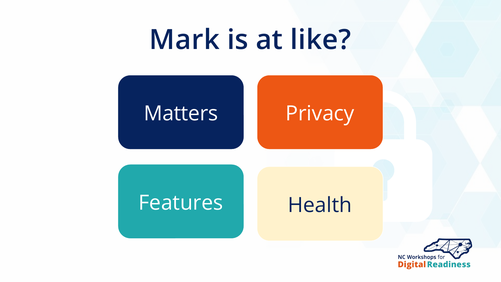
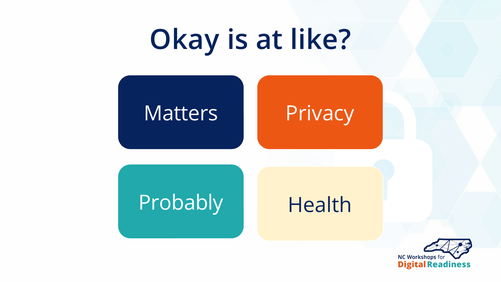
Mark: Mark -> Okay
Features: Features -> Probably
